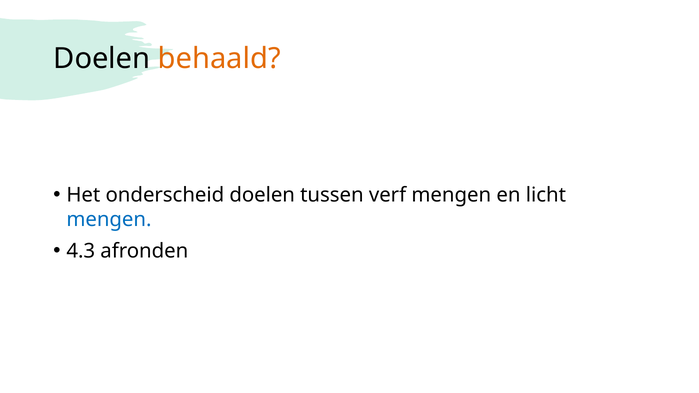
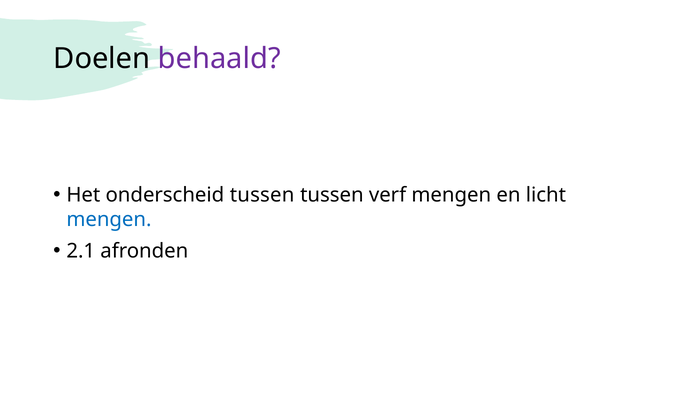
behaald colour: orange -> purple
onderscheid doelen: doelen -> tussen
4.3: 4.3 -> 2.1
